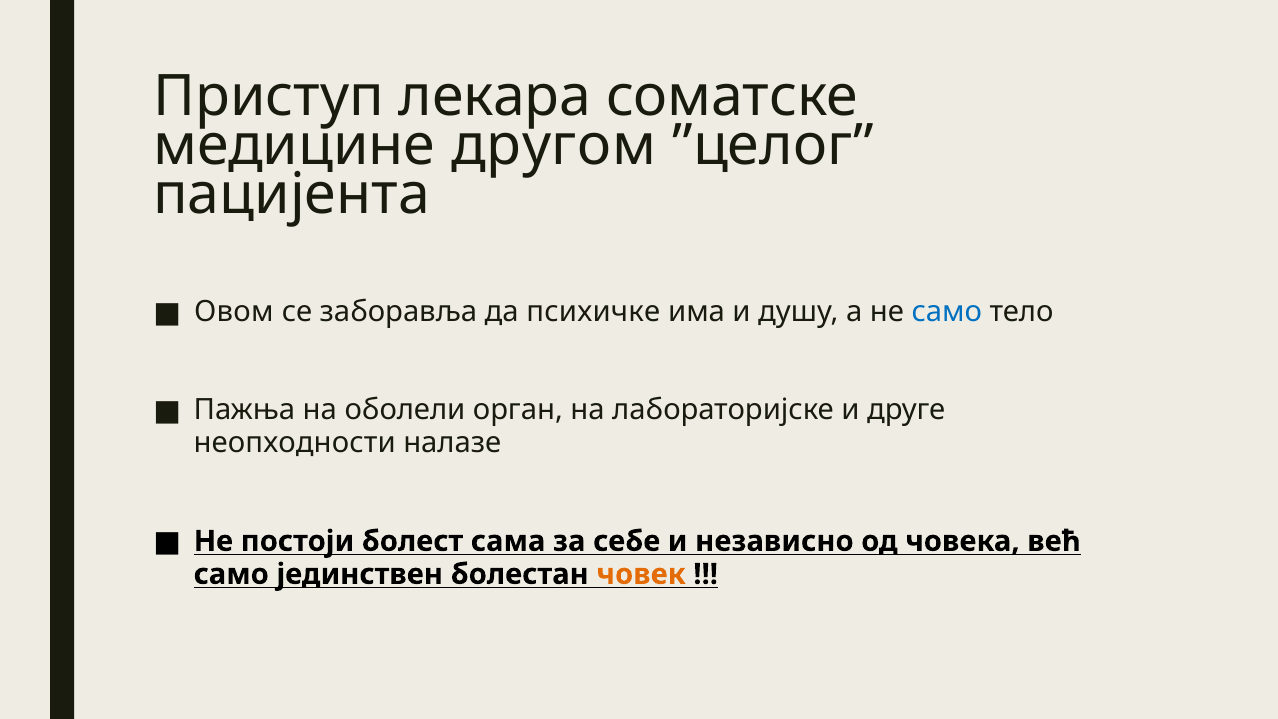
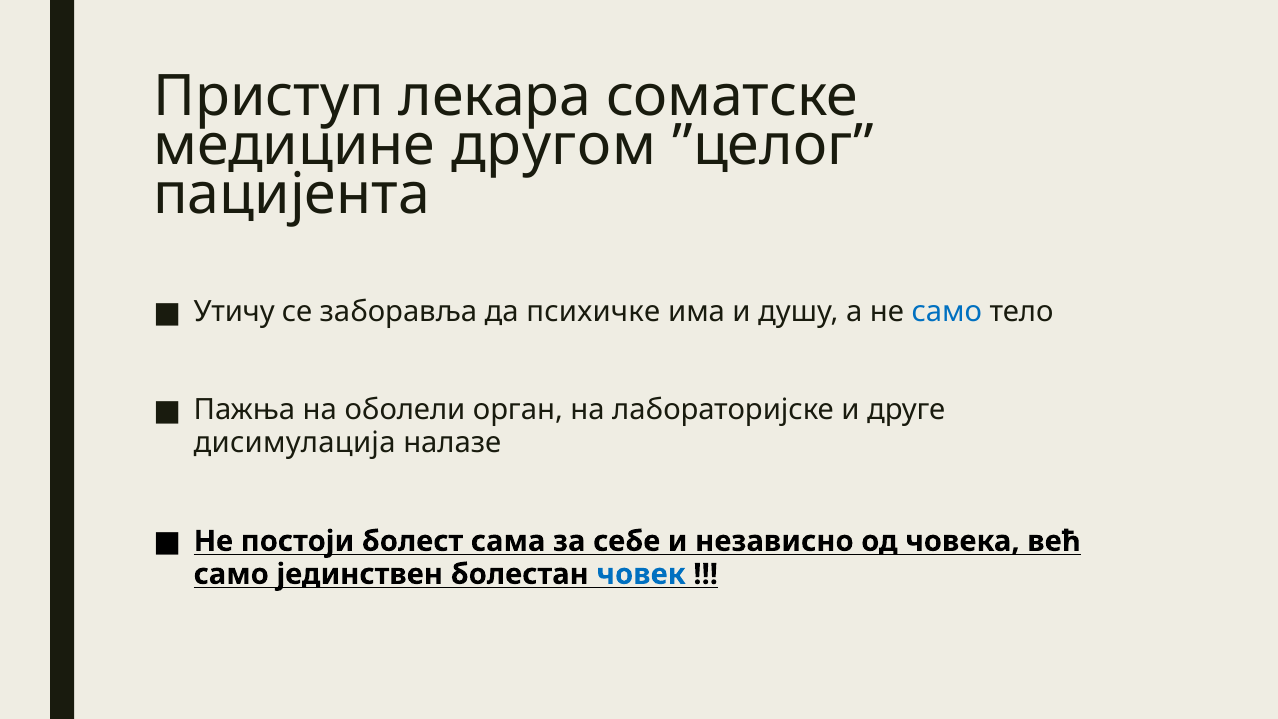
Овом: Овом -> Утичу
неопходности: неопходности -> дисимулација
човек colour: orange -> blue
